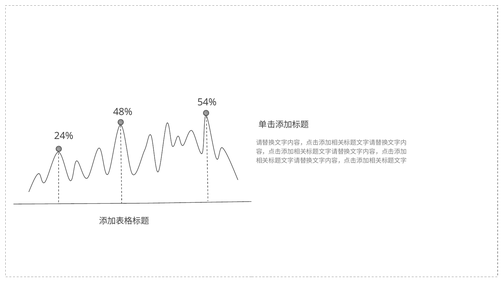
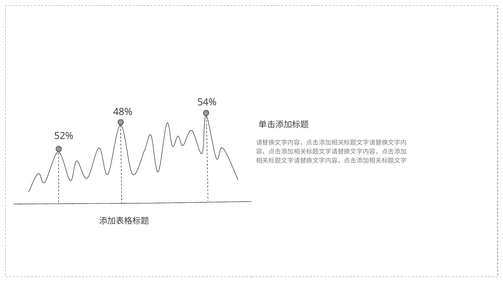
24%: 24% -> 52%
